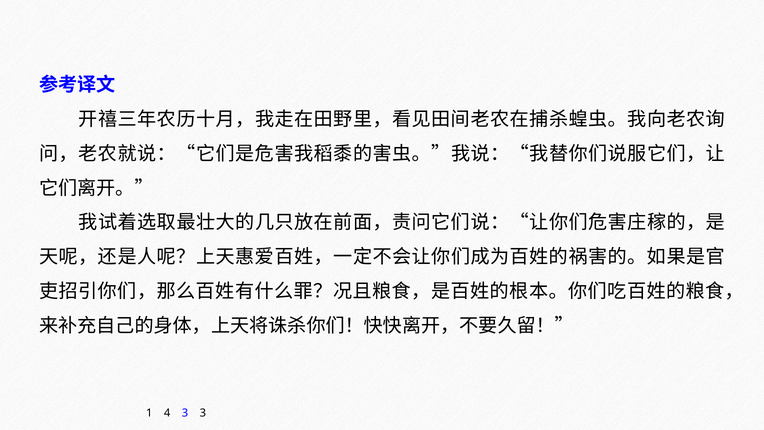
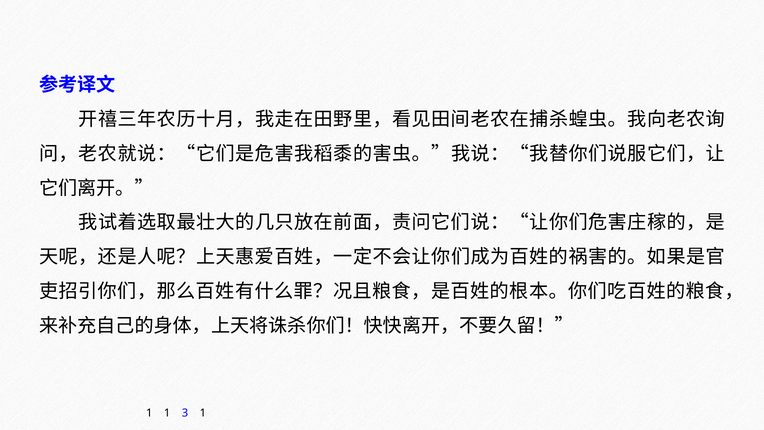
1 4: 4 -> 1
3 3: 3 -> 1
